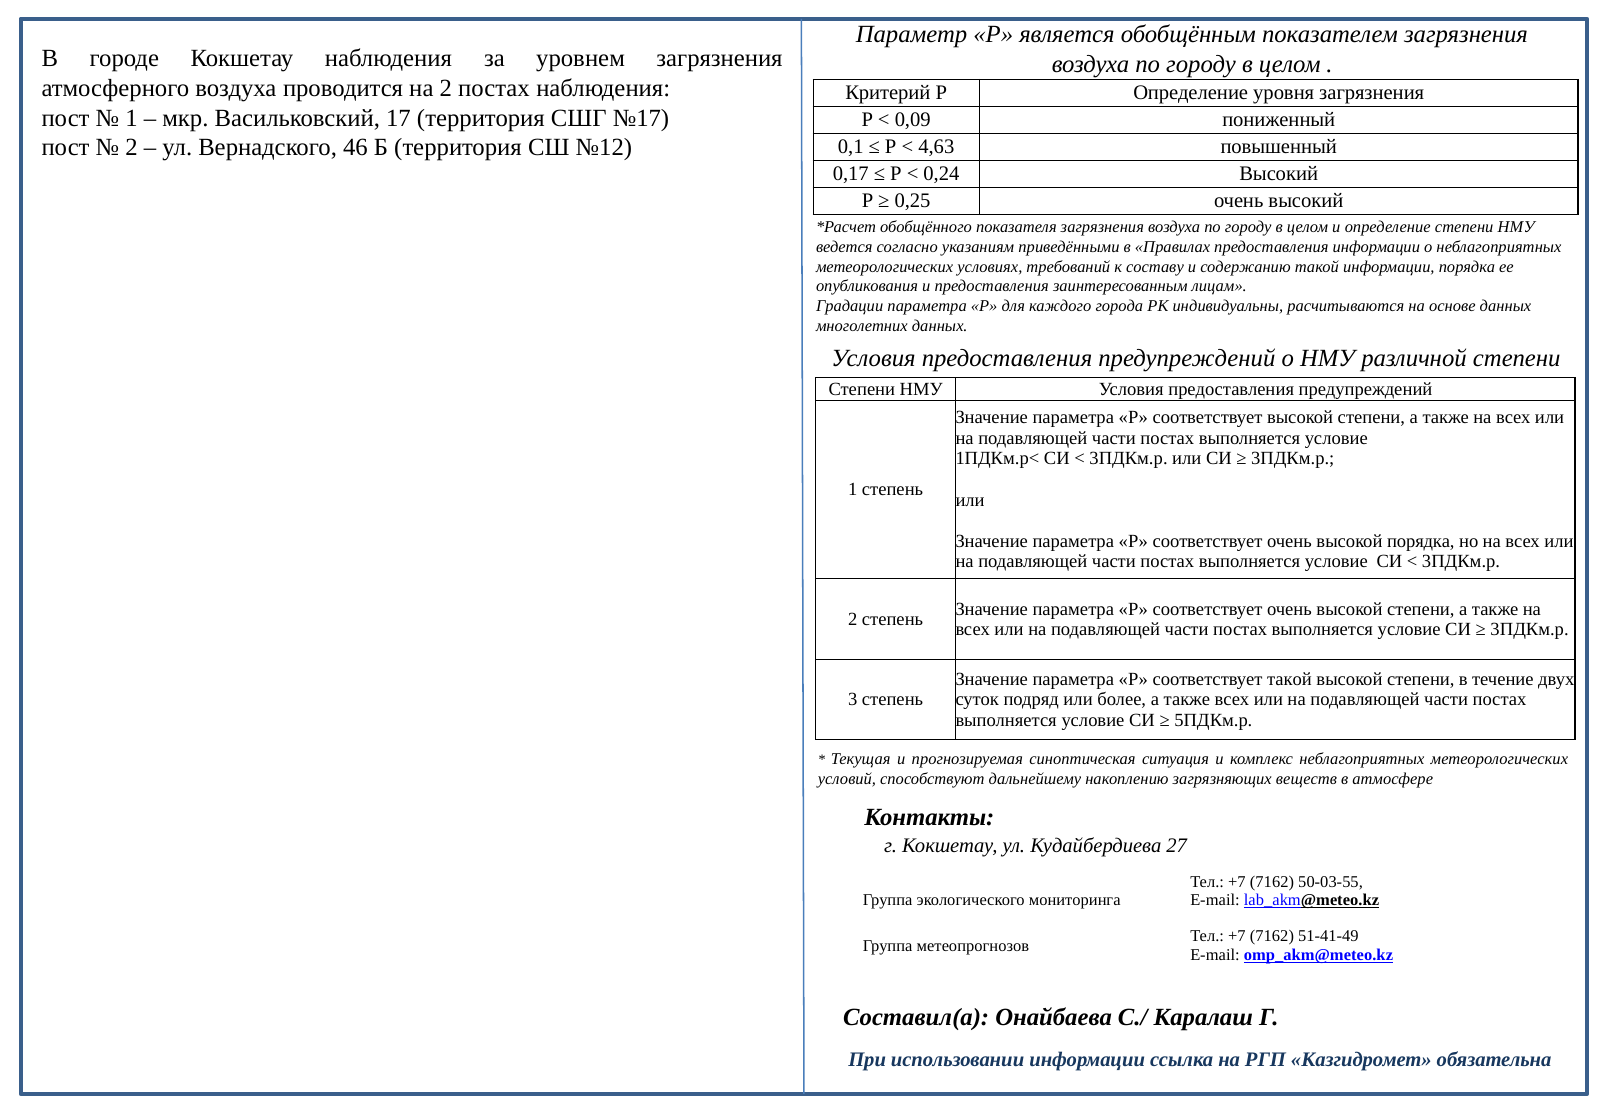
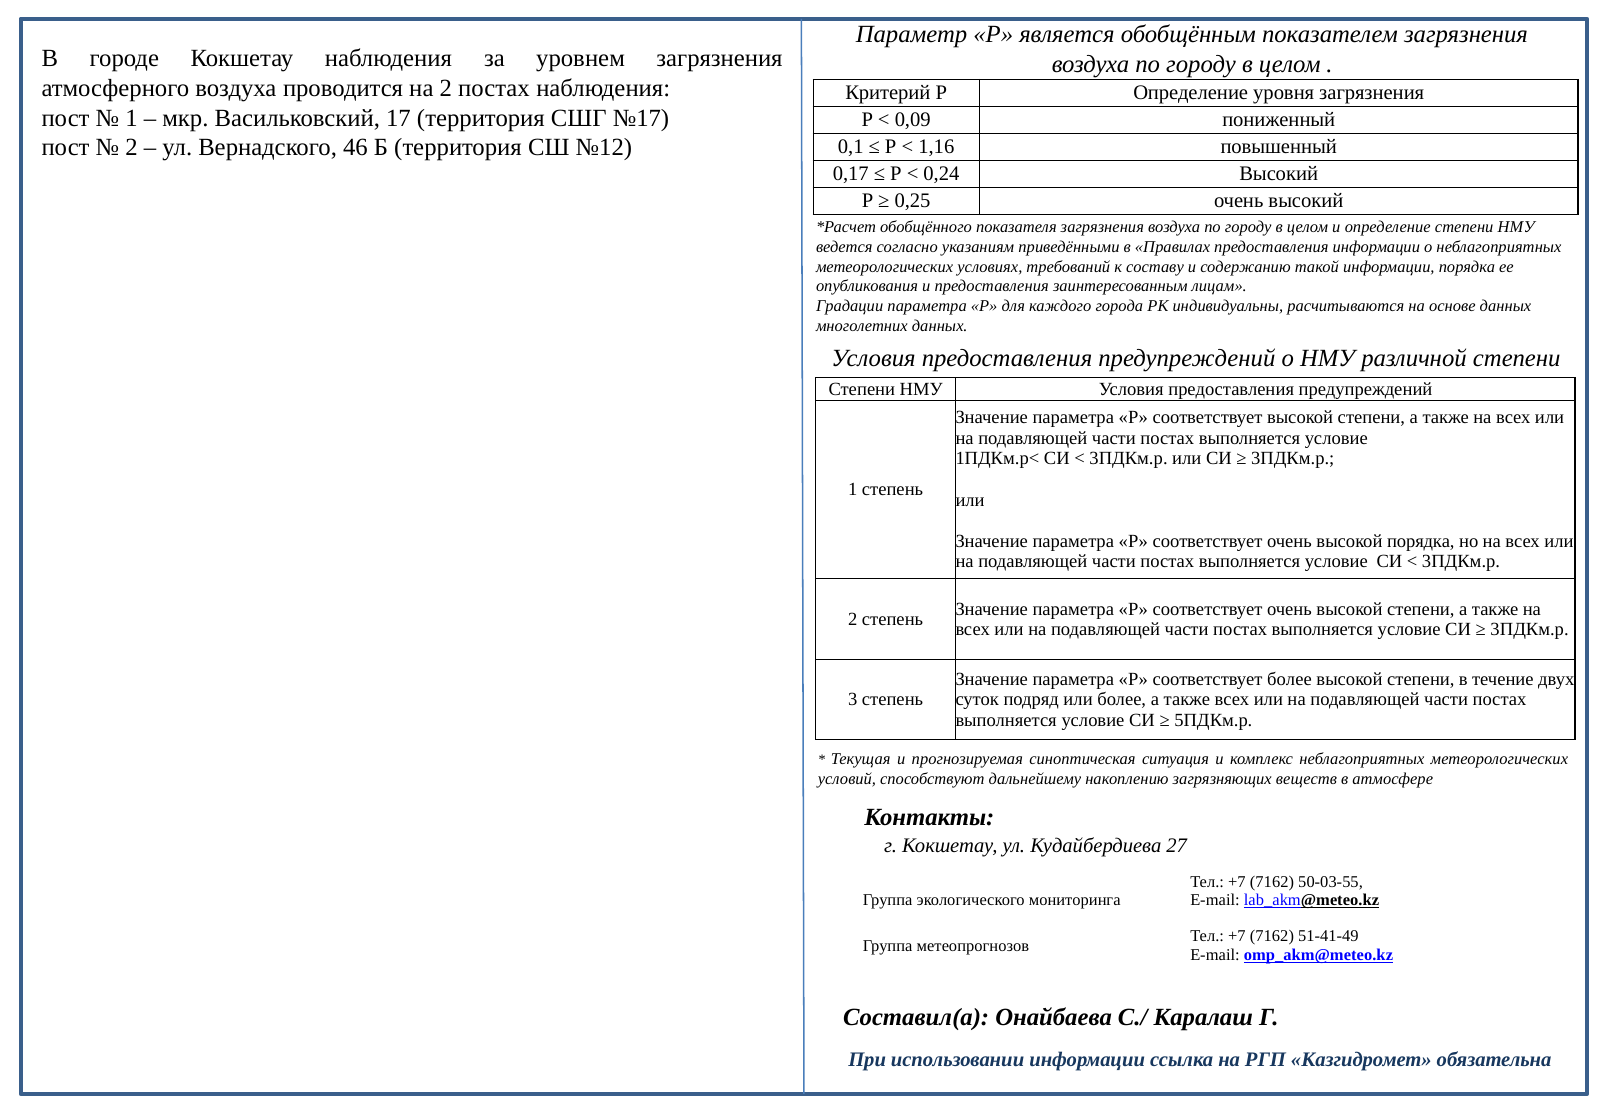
4,63: 4,63 -> 1,16
соответствует такой: такой -> более
